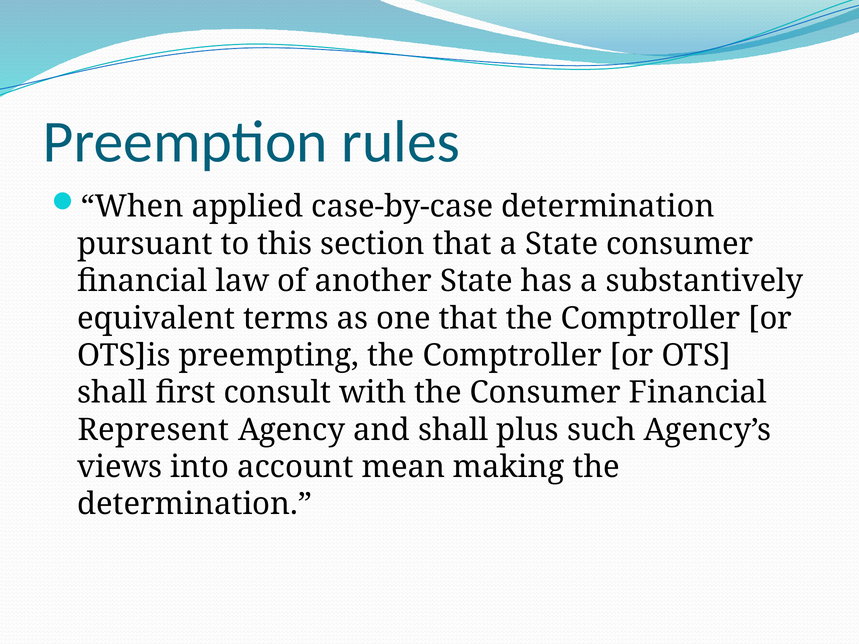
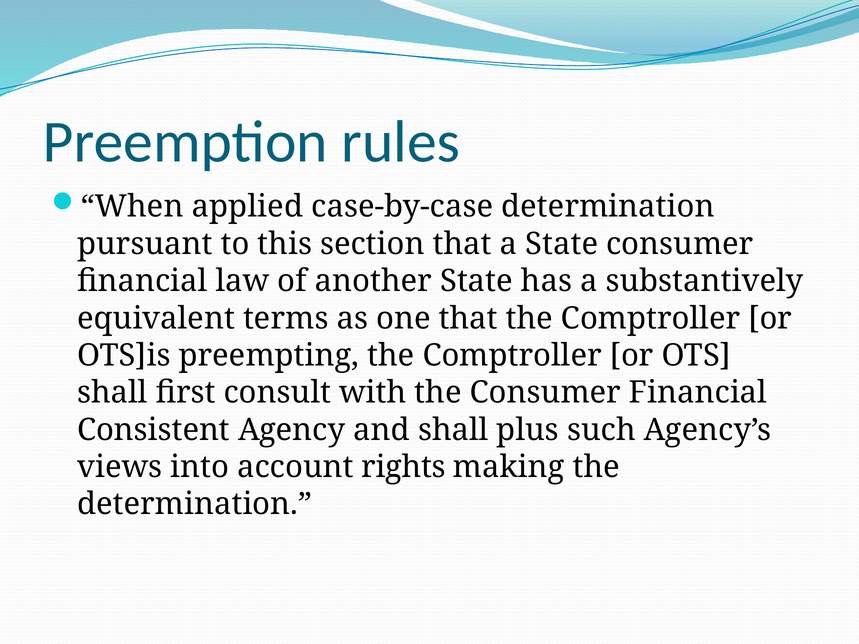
Represent: Represent -> Consistent
mean: mean -> rights
